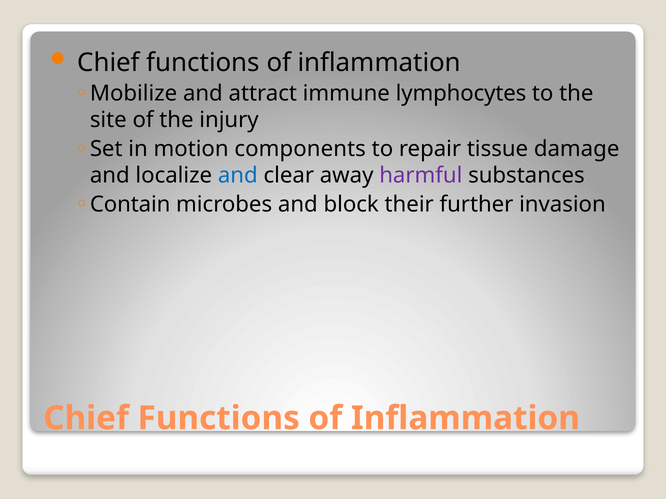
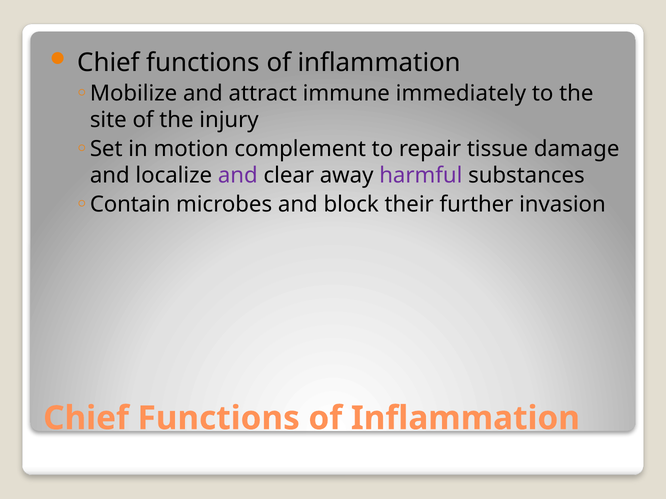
lymphocytes: lymphocytes -> immediately
components: components -> complement
and at (238, 176) colour: blue -> purple
